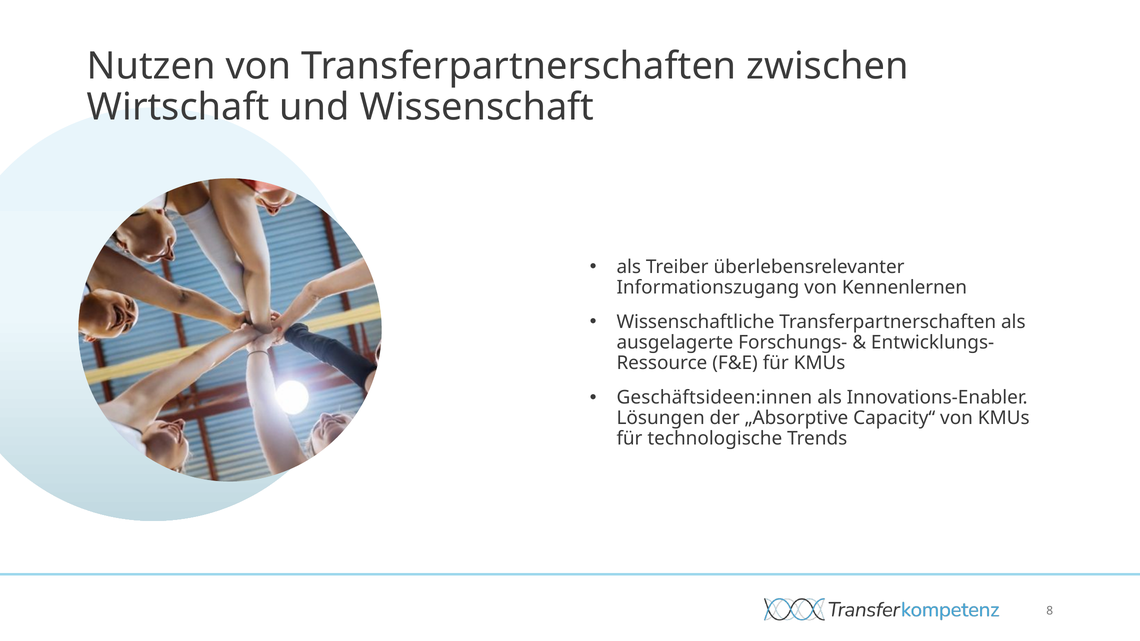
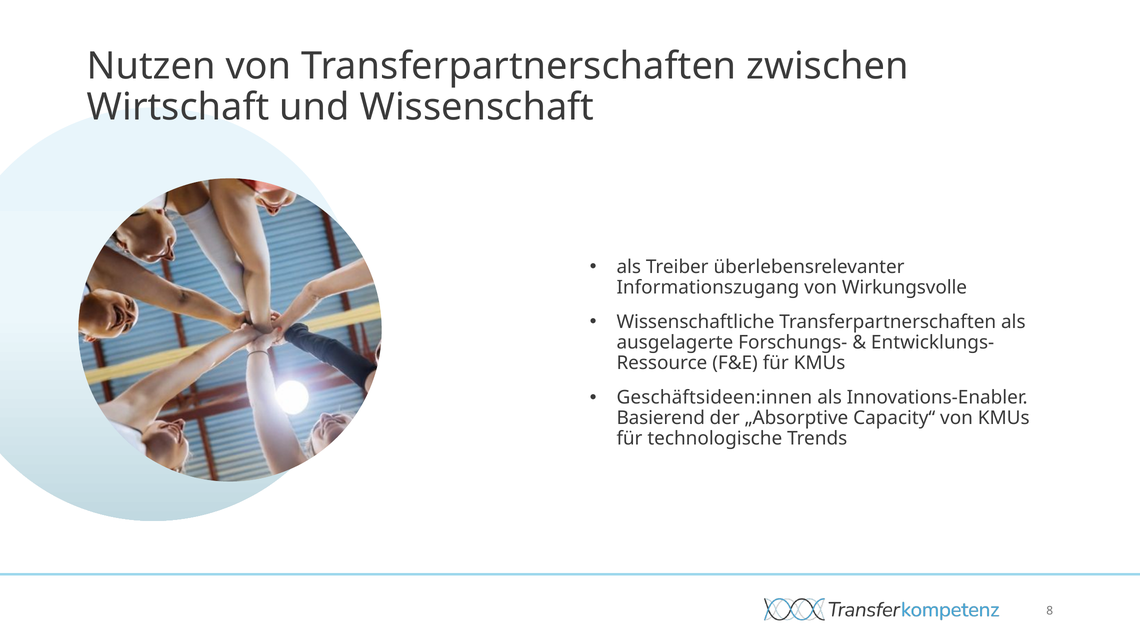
Kennenlernen: Kennenlernen -> Wirkungsvolle
Lösungen: Lösungen -> Basierend
